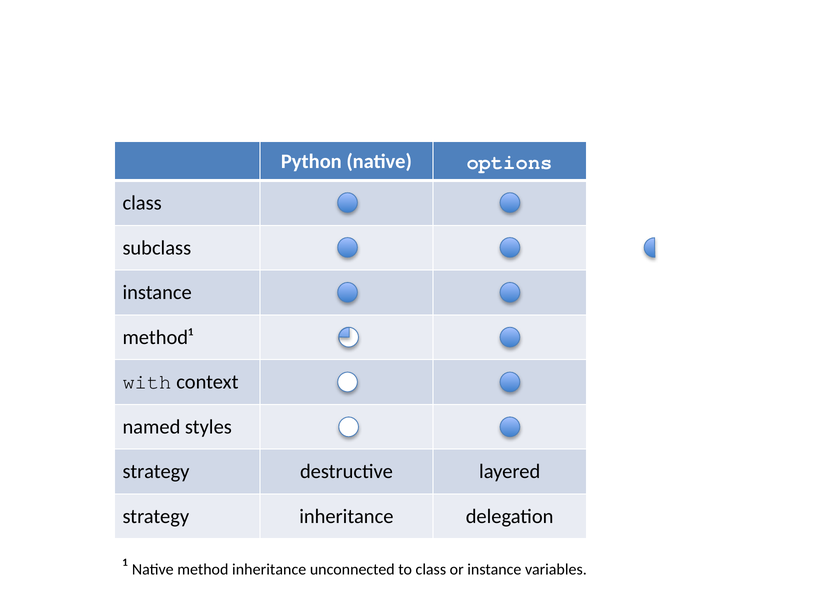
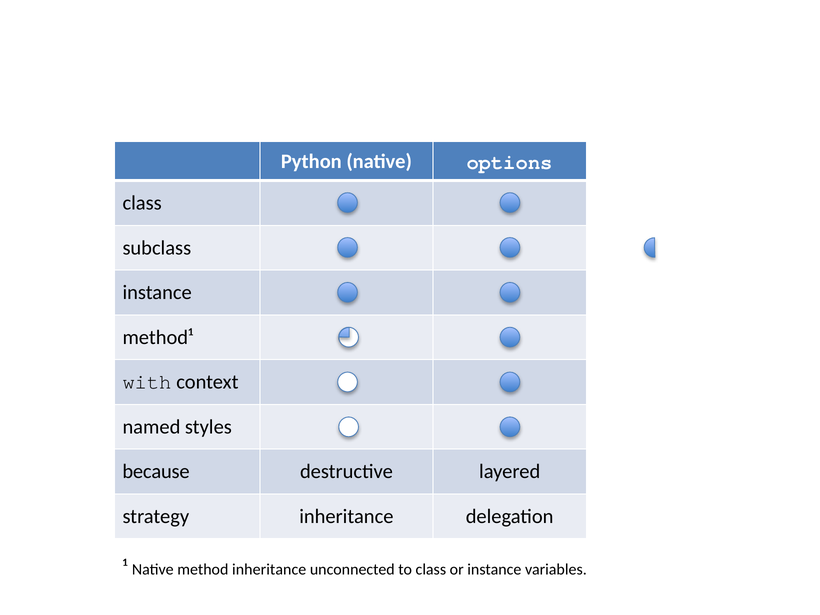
strategy at (156, 472): strategy -> because
